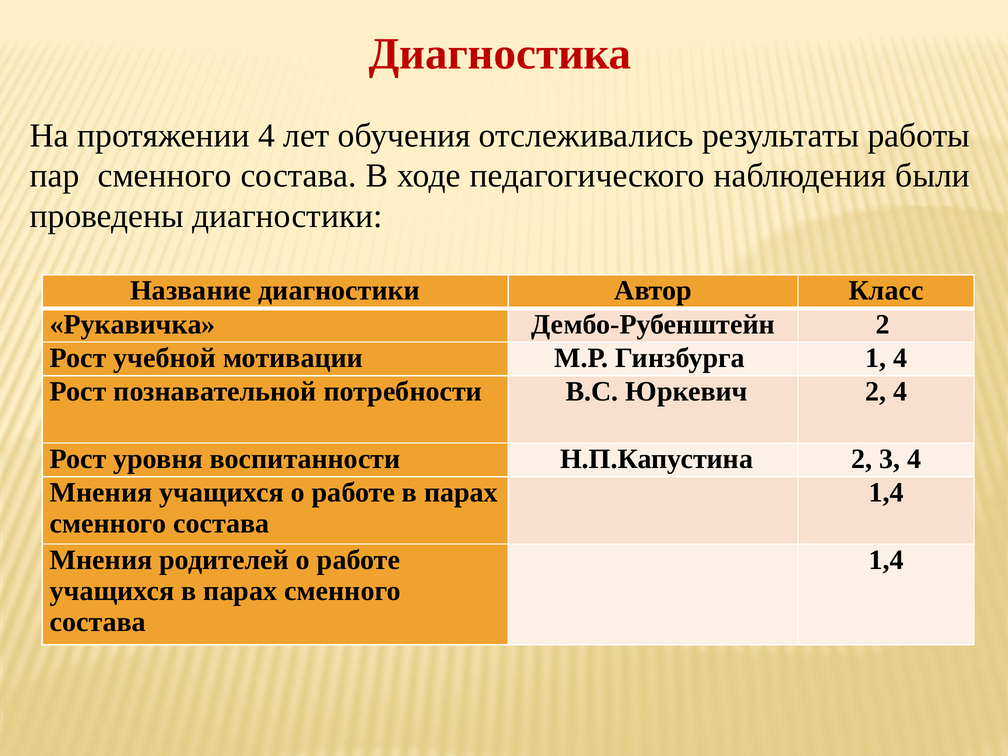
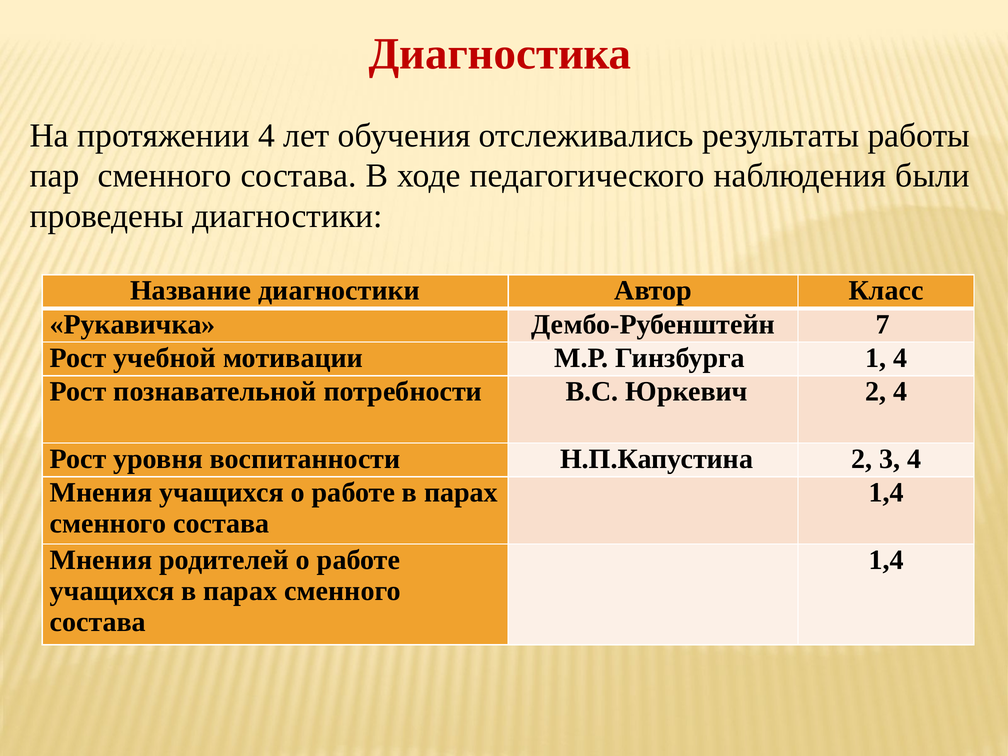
Дембо-Рубенштейн 2: 2 -> 7
